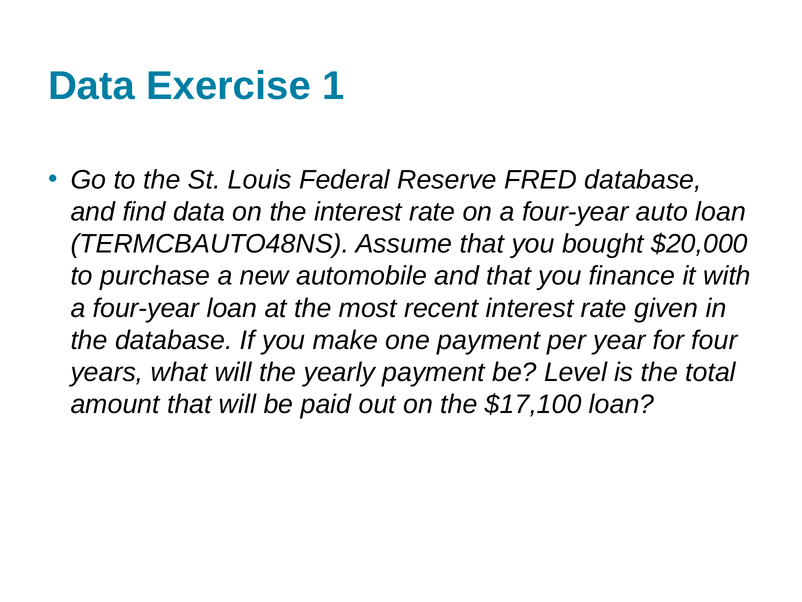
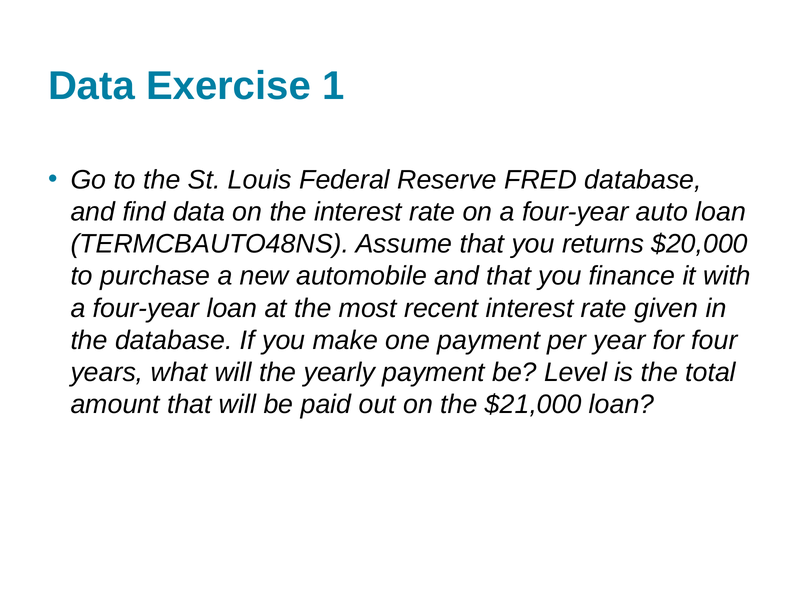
bought: bought -> returns
$17,100: $17,100 -> $21,000
